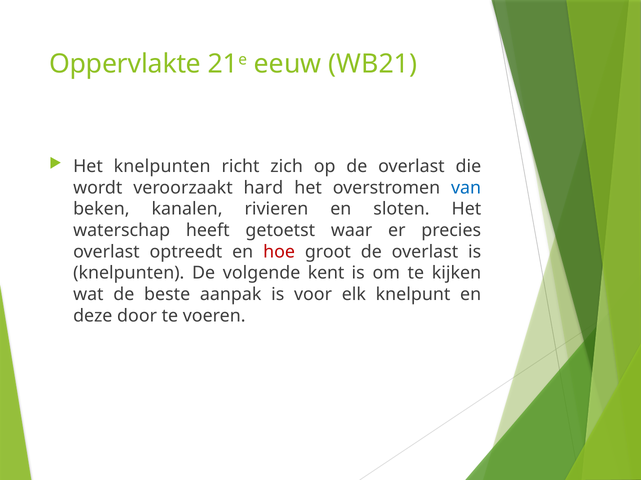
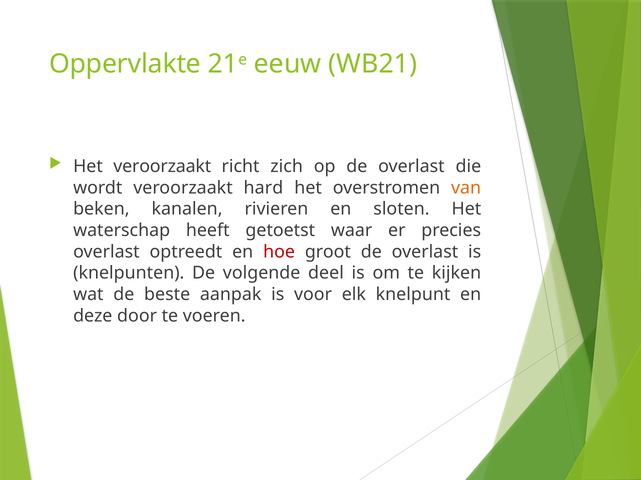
Het knelpunten: knelpunten -> veroorzaakt
van colour: blue -> orange
kent: kent -> deel
